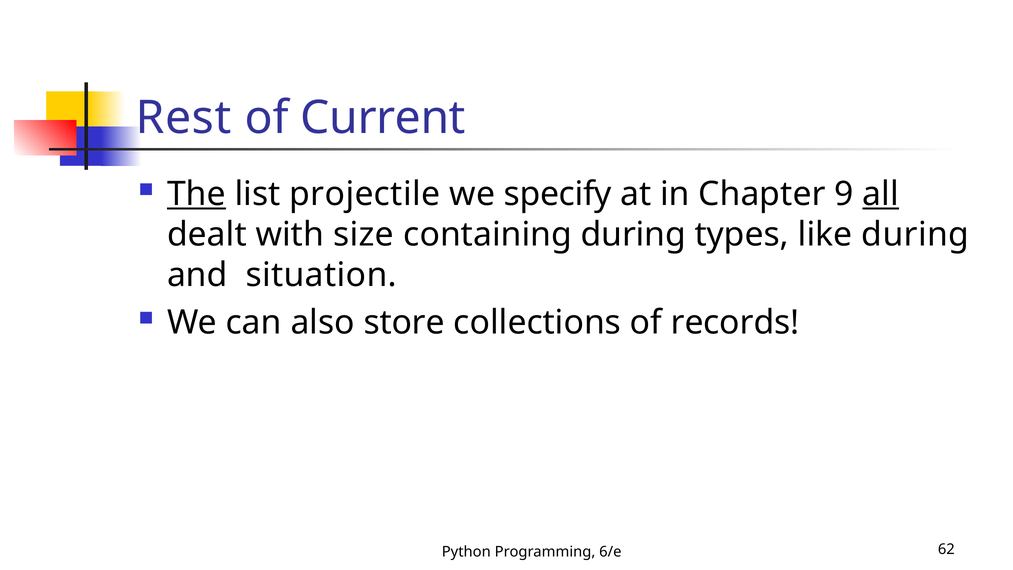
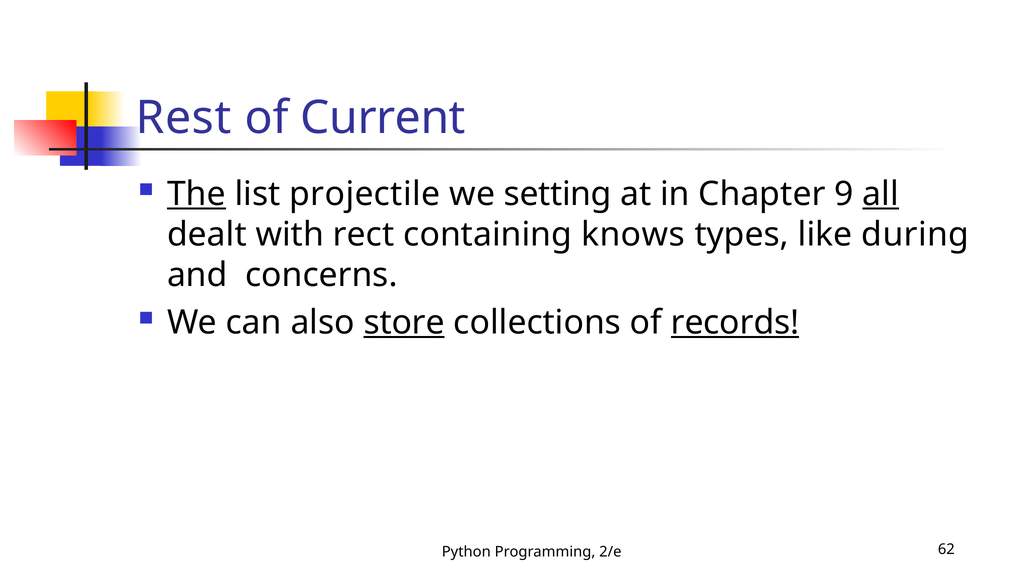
specify: specify -> setting
size: size -> rect
containing during: during -> knows
situation: situation -> concerns
store underline: none -> present
records underline: none -> present
6/e: 6/e -> 2/e
